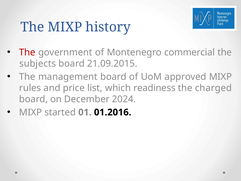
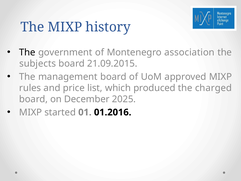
The at (27, 52) colour: red -> black
commercial: commercial -> association
readiness: readiness -> produced
2024: 2024 -> 2025
